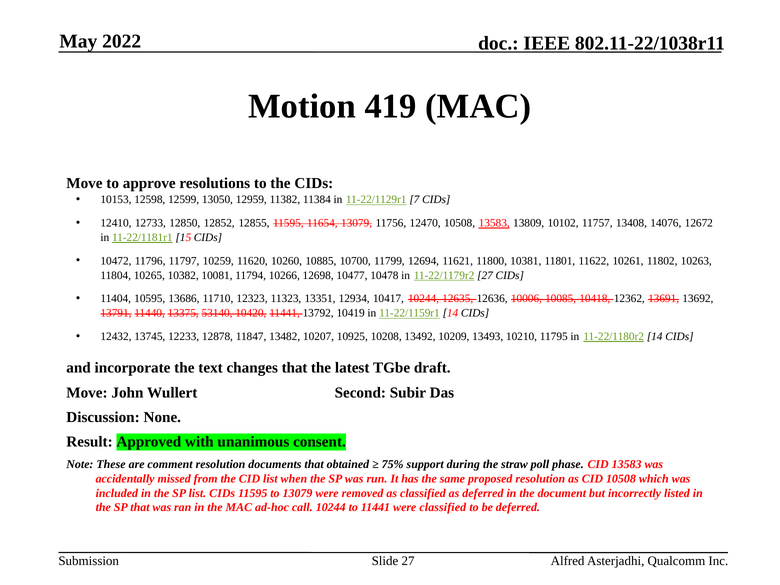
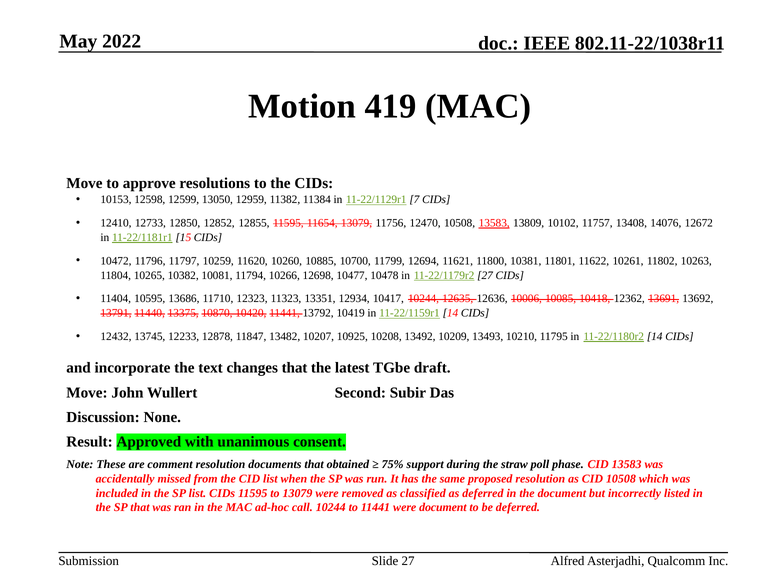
53140: 53140 -> 10870
were classified: classified -> document
